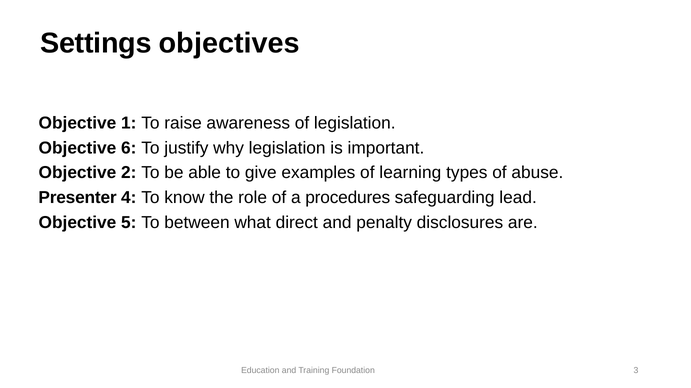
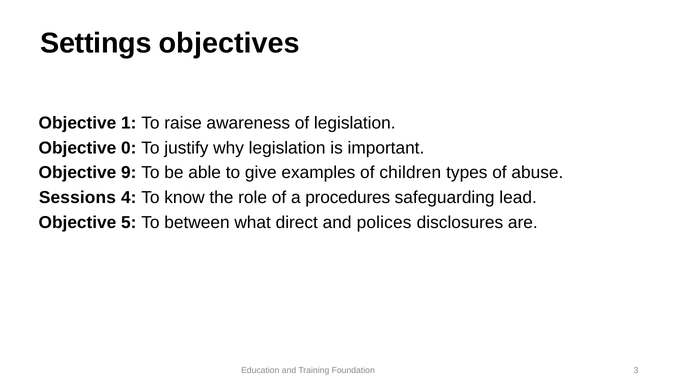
6: 6 -> 0
2: 2 -> 9
learning: learning -> children
Presenter: Presenter -> Sessions
penalty: penalty -> polices
